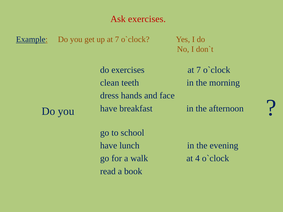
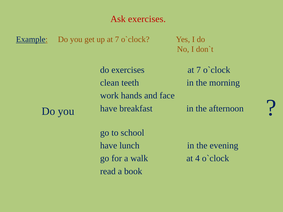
dress: dress -> work
